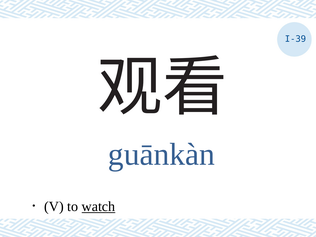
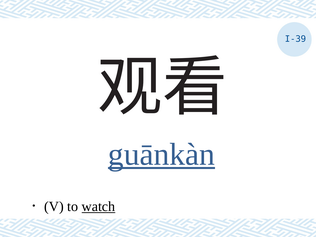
guānkàn underline: none -> present
